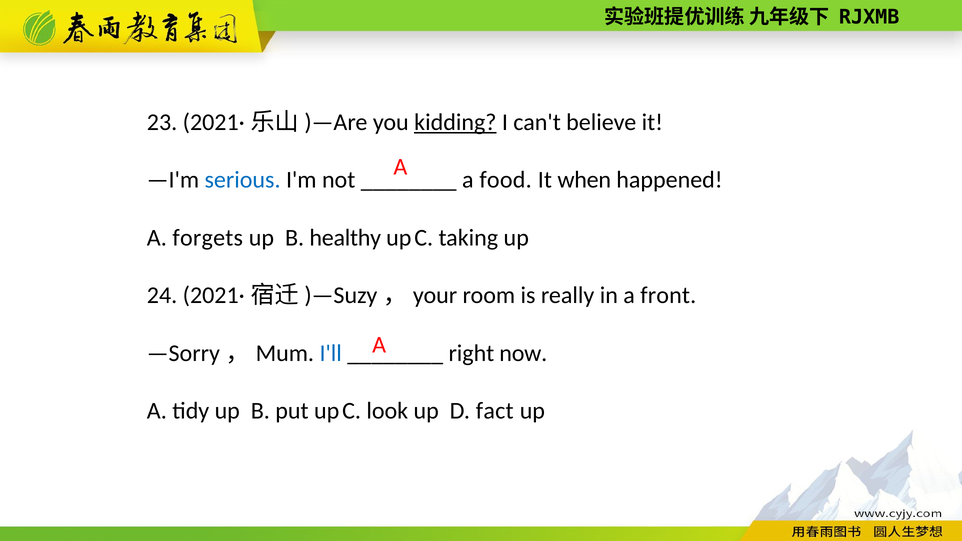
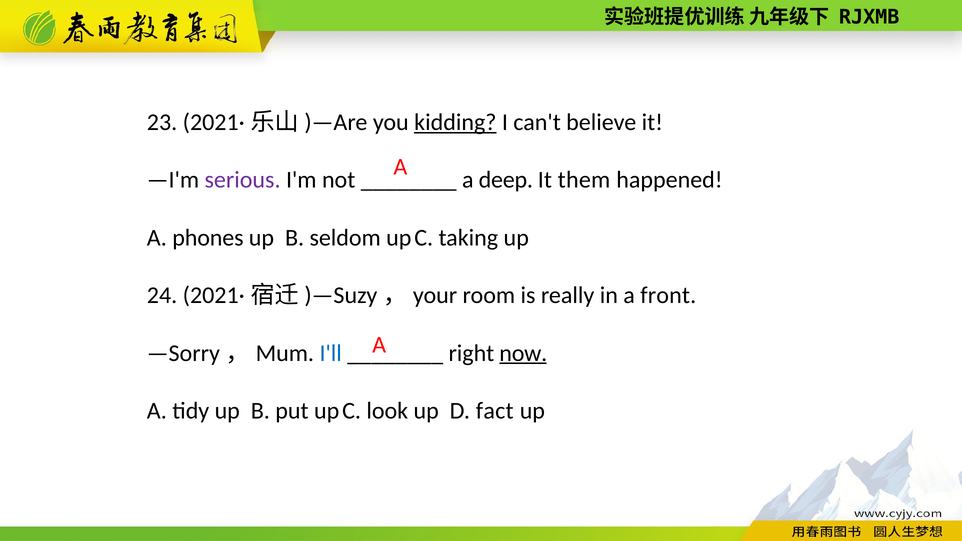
serious colour: blue -> purple
food: food -> deep
when: when -> them
forgets: forgets -> phones
healthy: healthy -> seldom
now underline: none -> present
